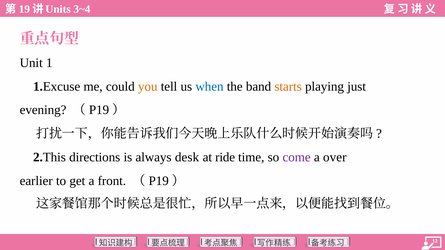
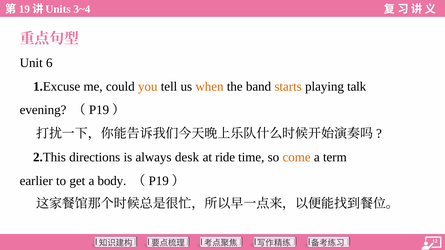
1: 1 -> 6
when colour: blue -> orange
just: just -> talk
come colour: purple -> orange
over: over -> term
front: front -> body
